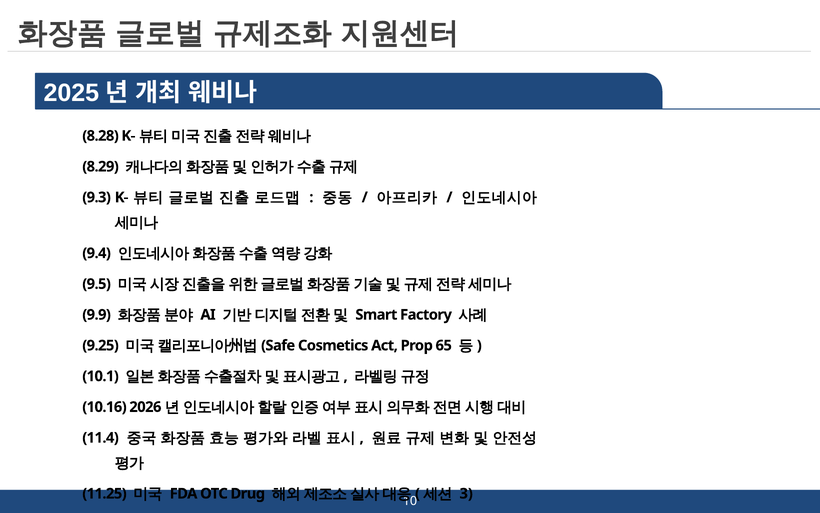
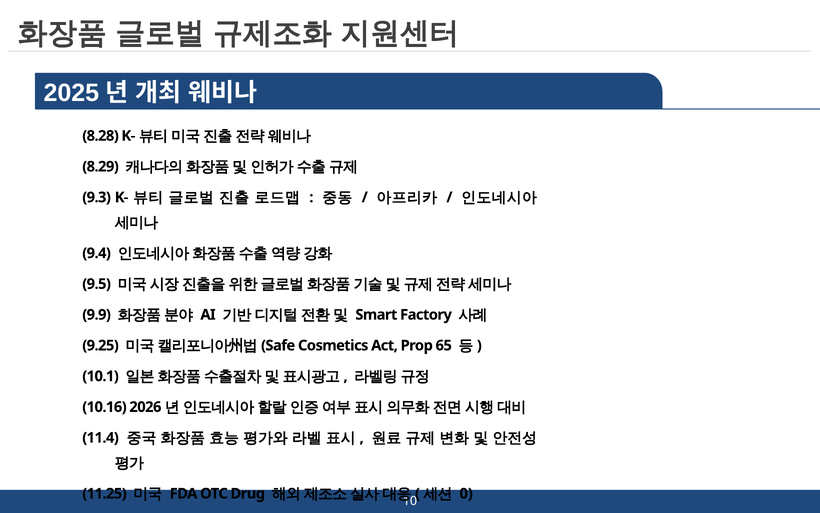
3: 3 -> 0
